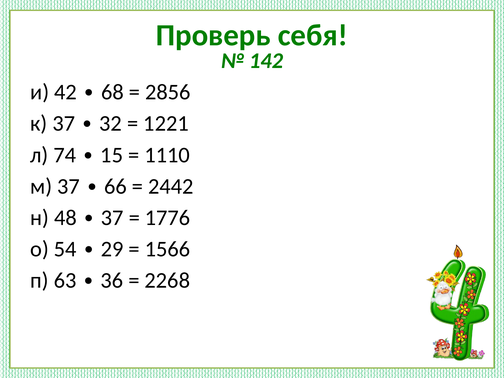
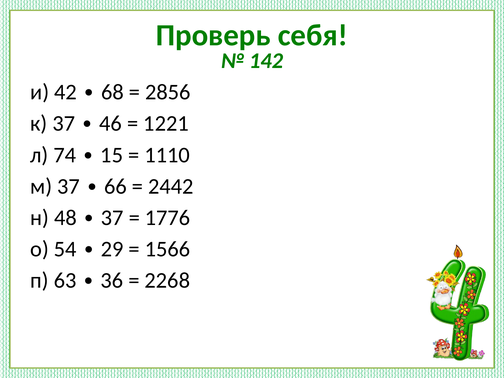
32: 32 -> 46
